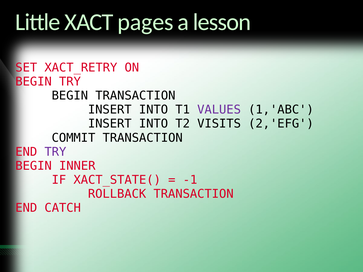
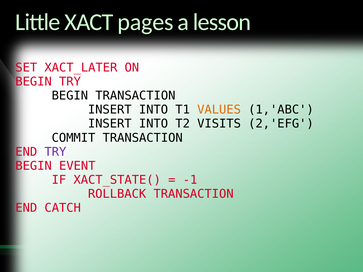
XACT_RETRY: XACT_RETRY -> XACT_LATER
VALUES colour: purple -> orange
INNER: INNER -> EVENT
